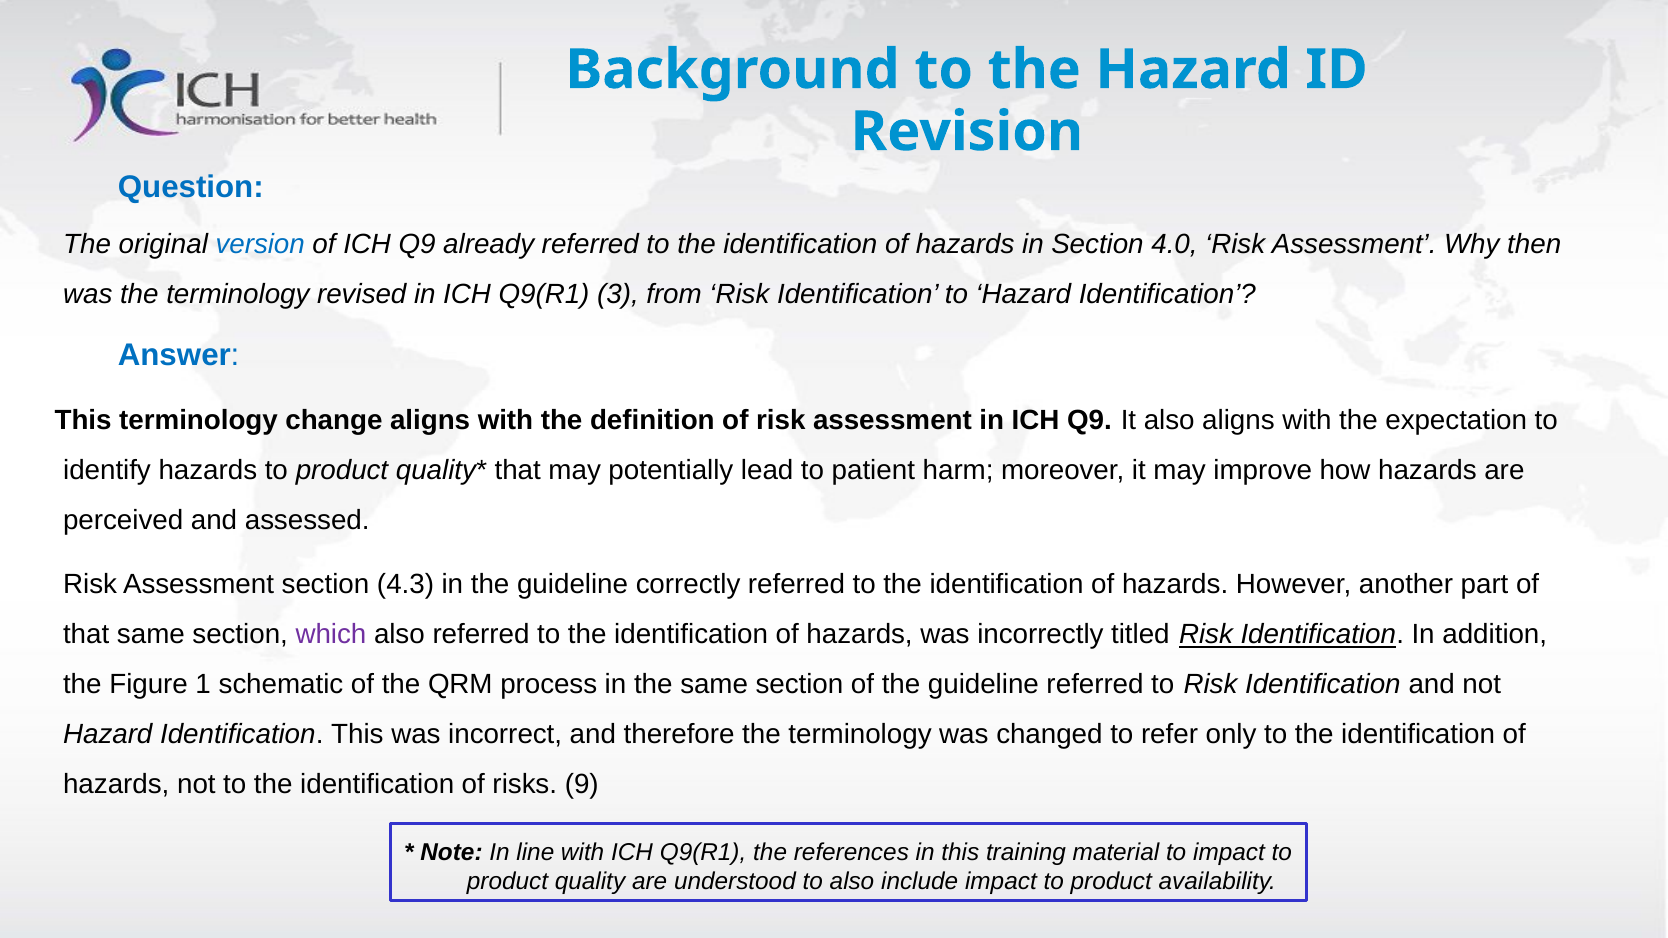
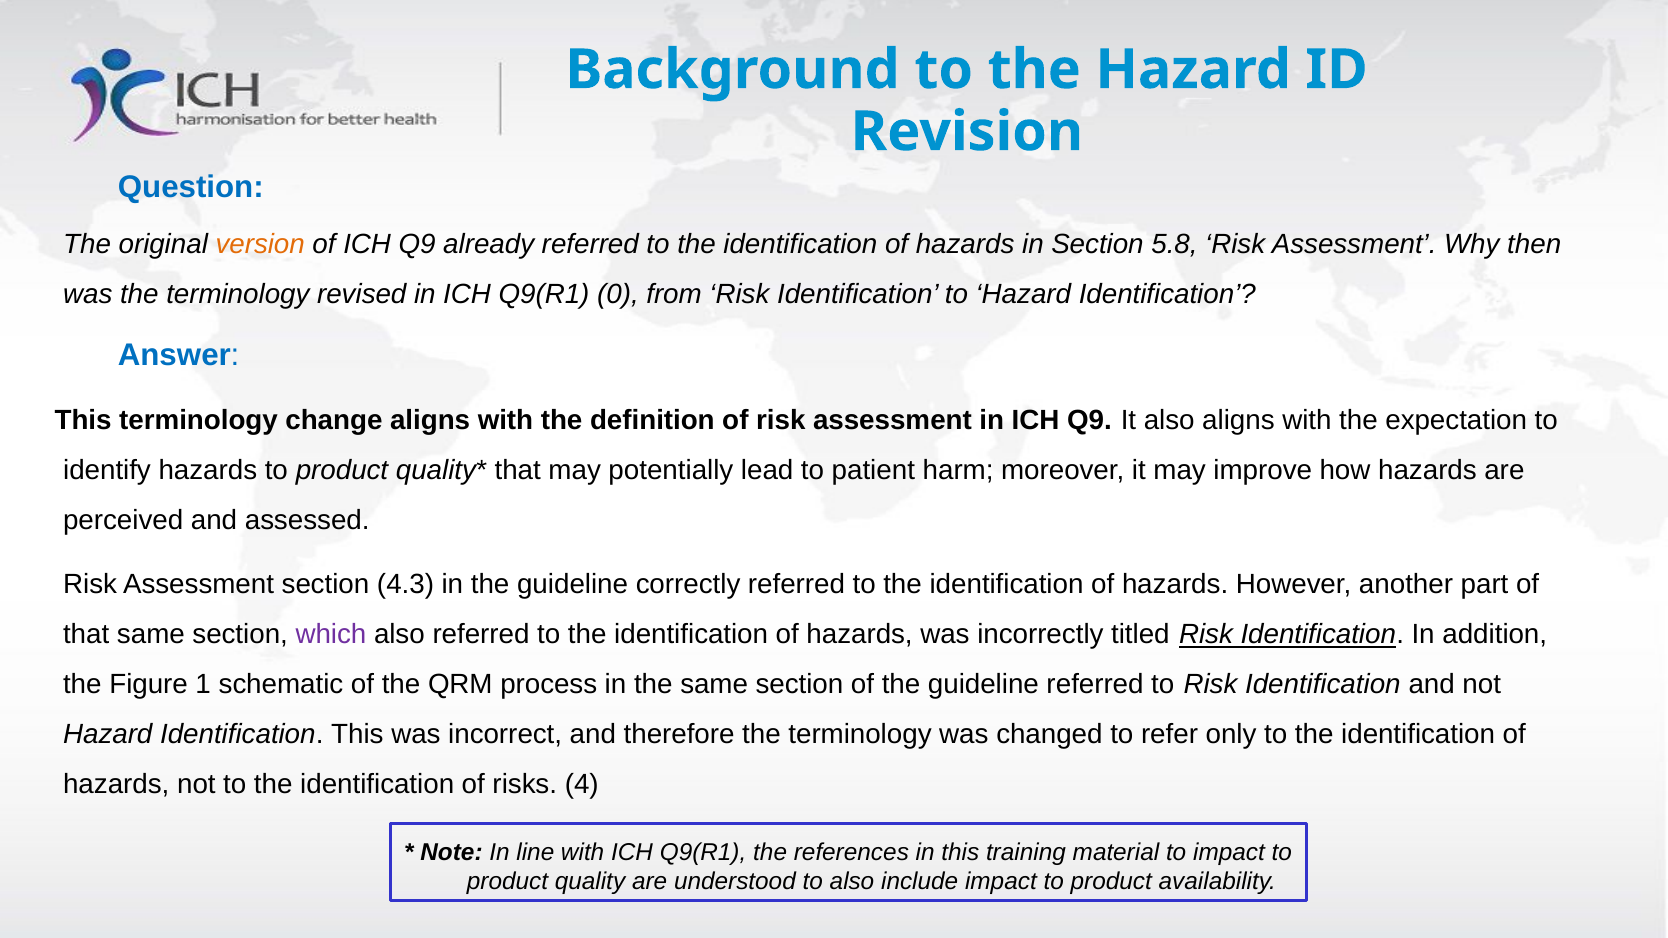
version colour: blue -> orange
4.0: 4.0 -> 5.8
3: 3 -> 0
9: 9 -> 4
